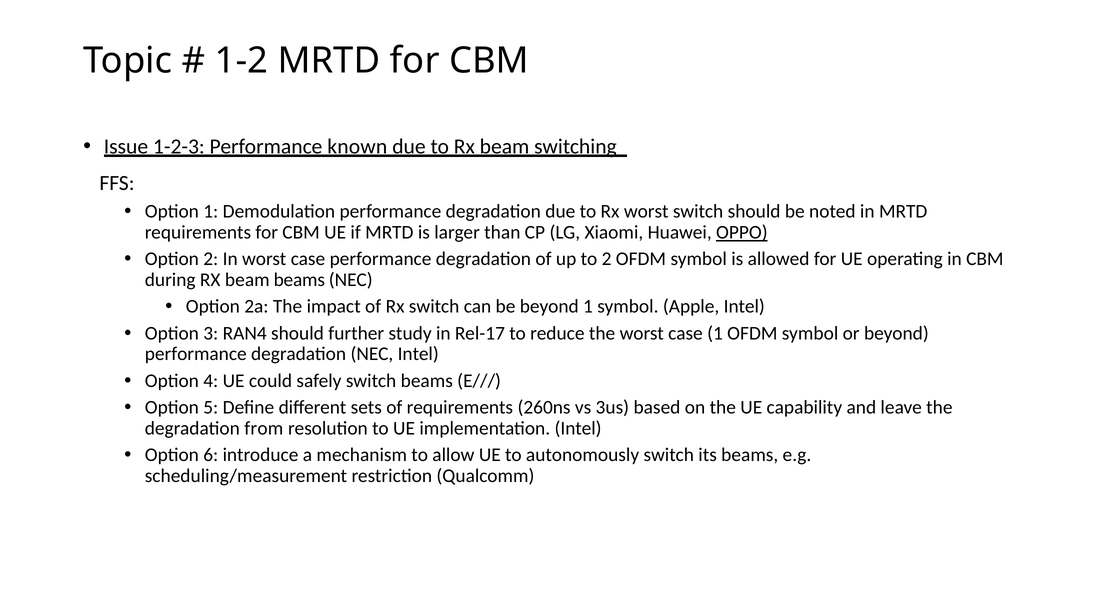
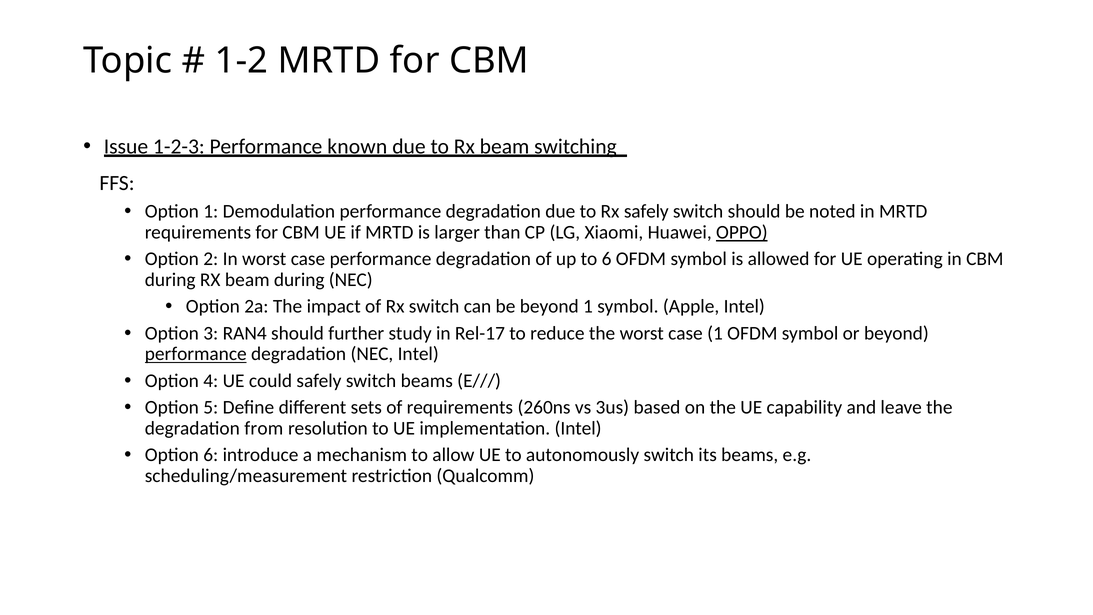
Rx worst: worst -> safely
to 2: 2 -> 6
beam beams: beams -> during
performance at (196, 354) underline: none -> present
